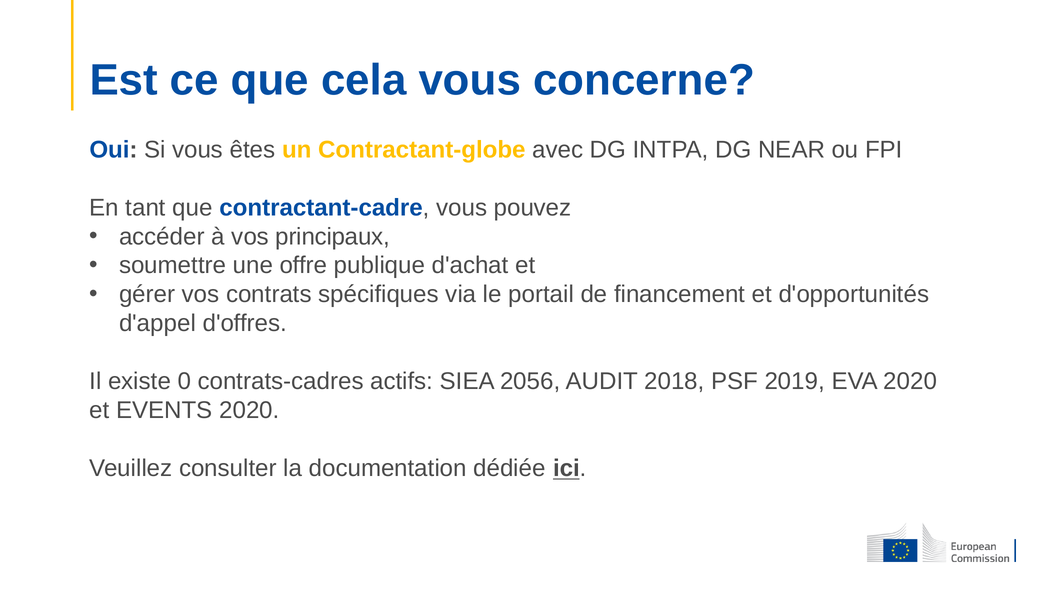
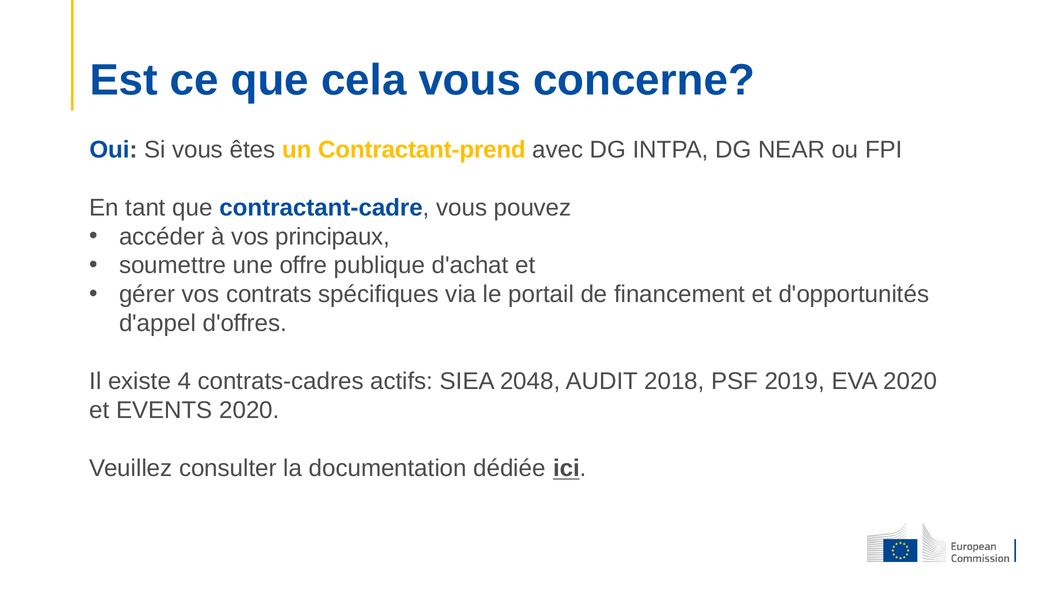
Contractant-globe: Contractant-globe -> Contractant-prend
0: 0 -> 4
2056: 2056 -> 2048
